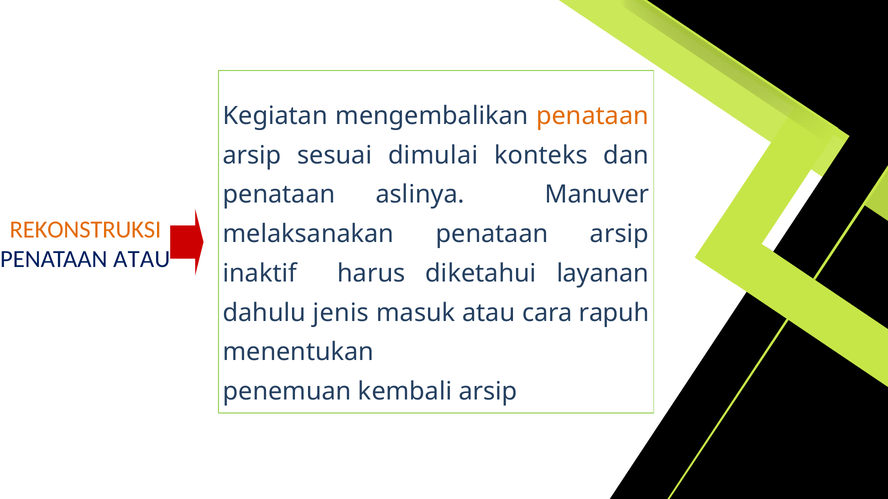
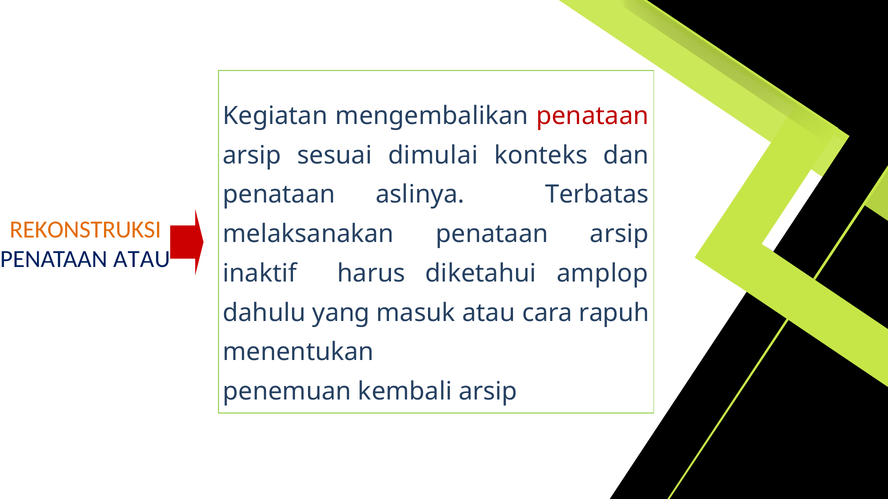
penataan at (592, 116) colour: orange -> red
Manuver: Manuver -> Terbatas
layanan: layanan -> amplop
jenis: jenis -> yang
